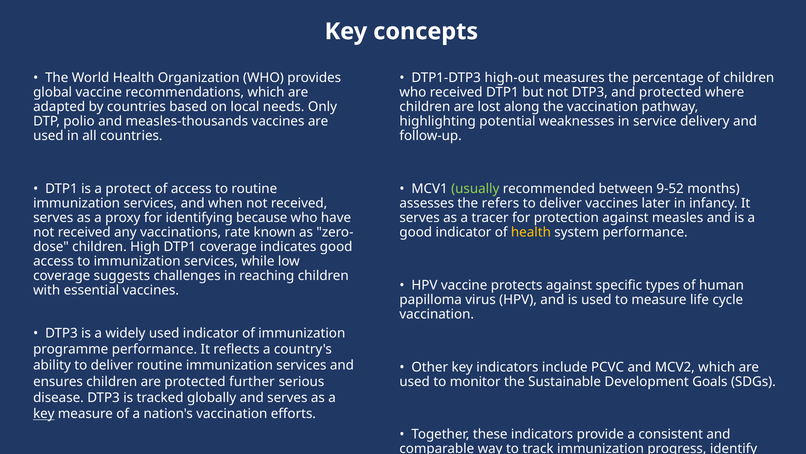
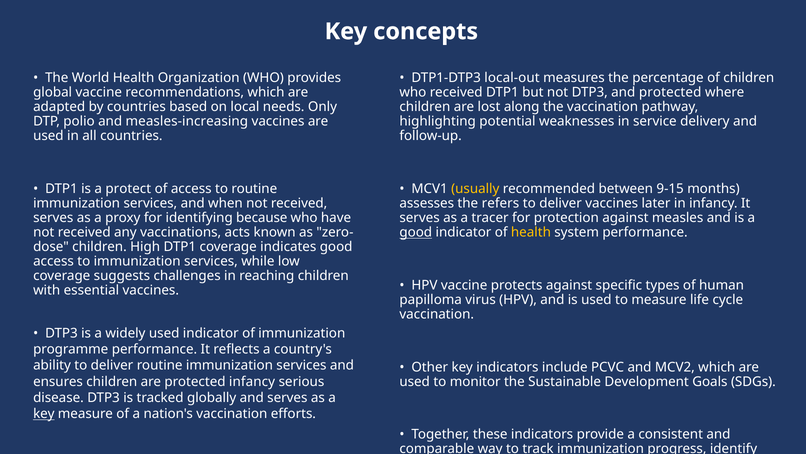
high-out: high-out -> local-out
measles-thousands: measles-thousands -> measles-increasing
usually colour: light green -> yellow
9-52: 9-52 -> 9-15
rate: rate -> acts
good at (416, 232) underline: none -> present
protected further: further -> infancy
